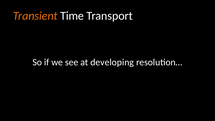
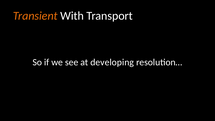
Time: Time -> With
